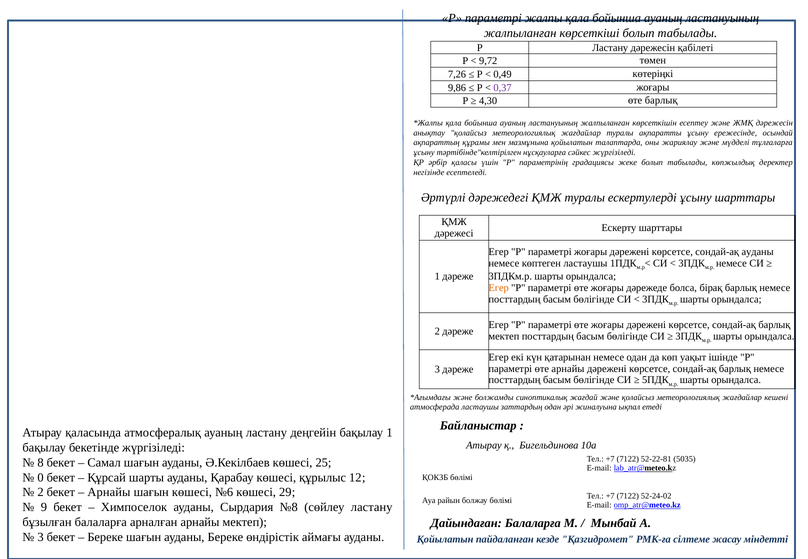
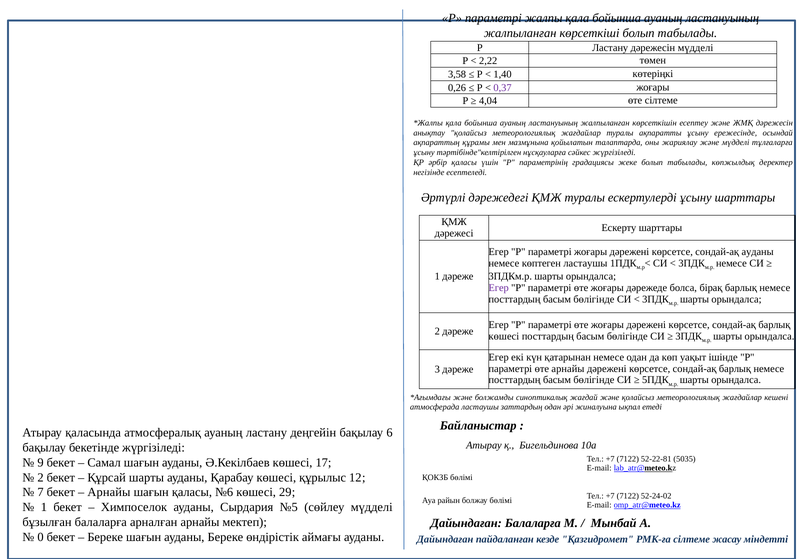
дәрежесін қабілеті: қабілеті -> мүдделі
9,72: 9,72 -> 2,22
7,26: 7,26 -> 3,58
0,49: 0,49 -> 1,40
9,86: 9,86 -> 0,26
4,30: 4,30 -> 4,04
өте барлық: барлық -> сілтеме
Егер at (499, 288) colour: orange -> purple
мектеп at (504, 336): мектеп -> көшесі
бақылау 1: 1 -> 6
8: 8 -> 9
25: 25 -> 17
0 at (40, 478): 0 -> 2
2 at (40, 493): 2 -> 7
шағын көшесі: көшесі -> қаласы
9 at (44, 508): 9 -> 1
№8: №8 -> №5
сөйлеу ластану: ластану -> мүдделі
3 at (40, 537): 3 -> 0
Қойылатын at (445, 540): Қойылатын -> Дайындаған
